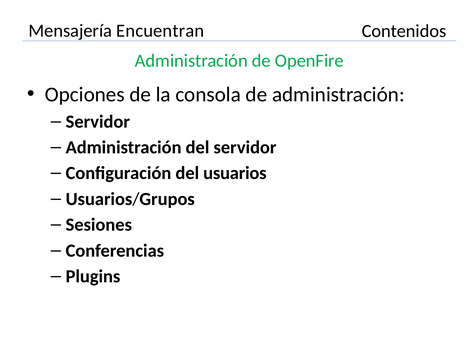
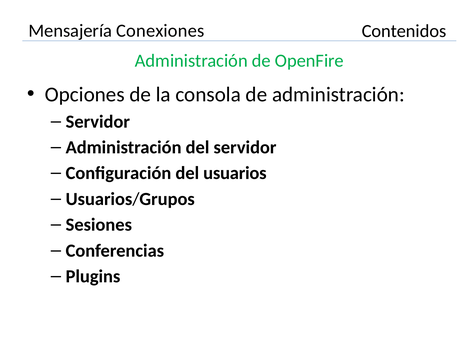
Encuentran: Encuentran -> Conexiones
